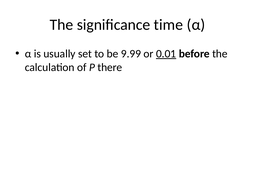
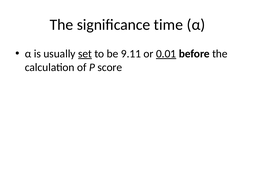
set underline: none -> present
9.99: 9.99 -> 9.11
there: there -> score
